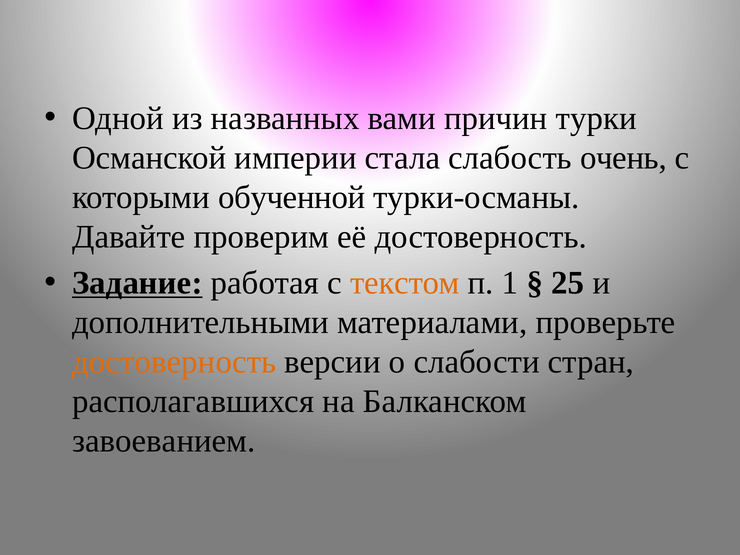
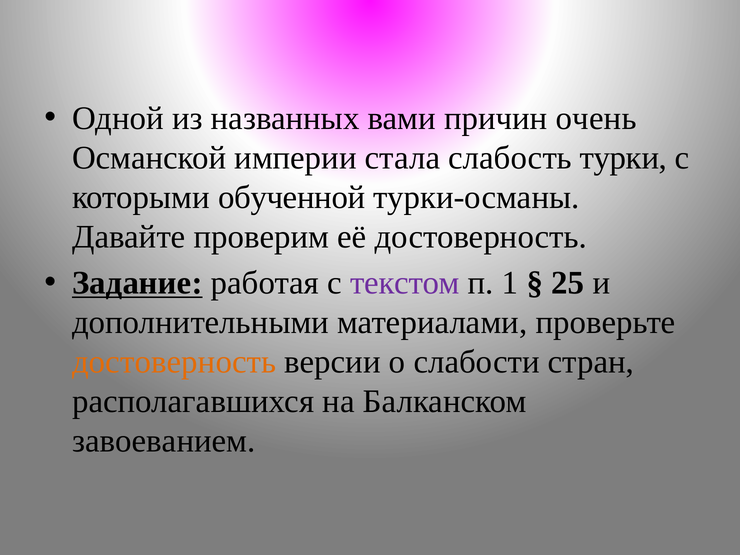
турки: турки -> очень
очень: очень -> турки
текстом colour: orange -> purple
